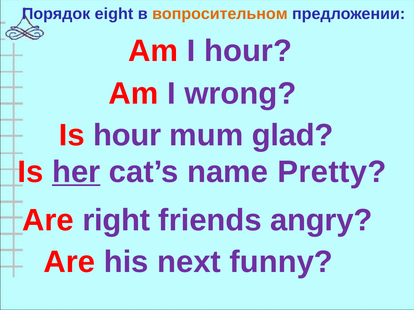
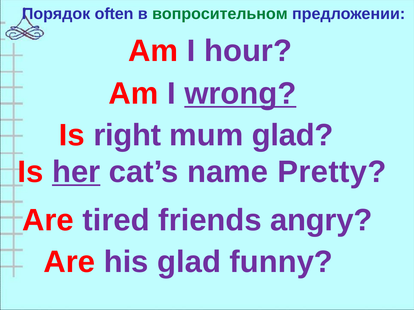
eight: eight -> often
вопросительном colour: orange -> green
wrong underline: none -> present
Is hour: hour -> right
right: right -> tired
his next: next -> glad
